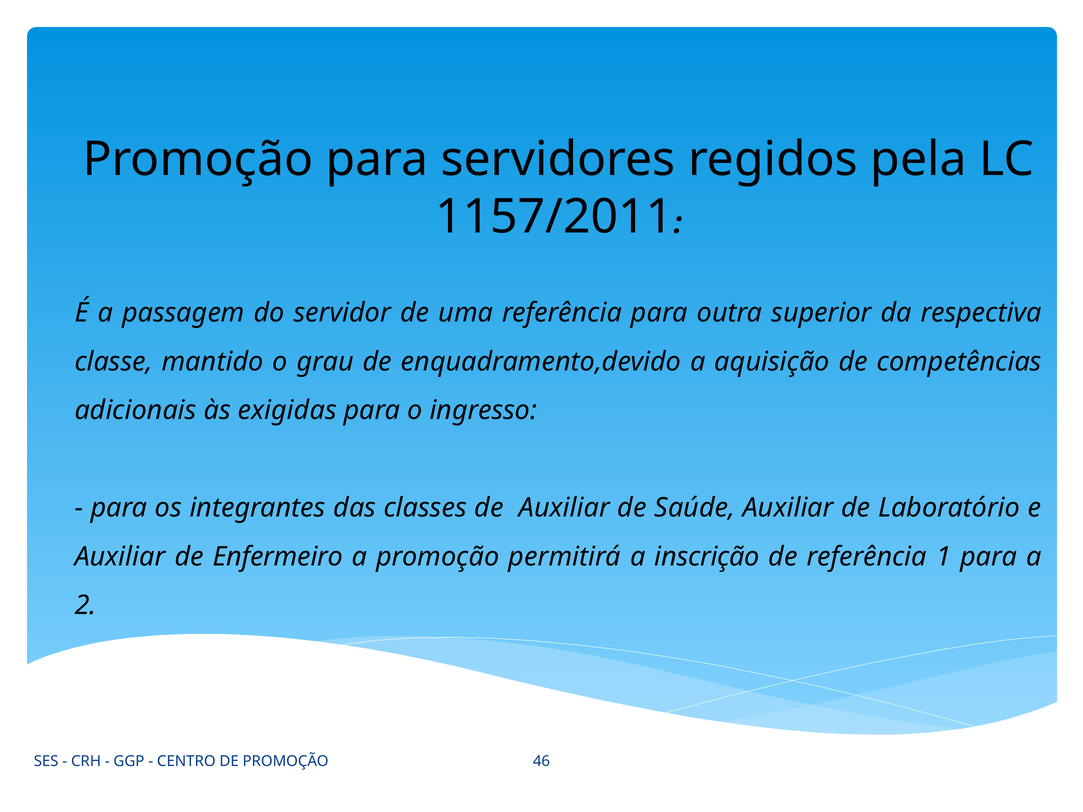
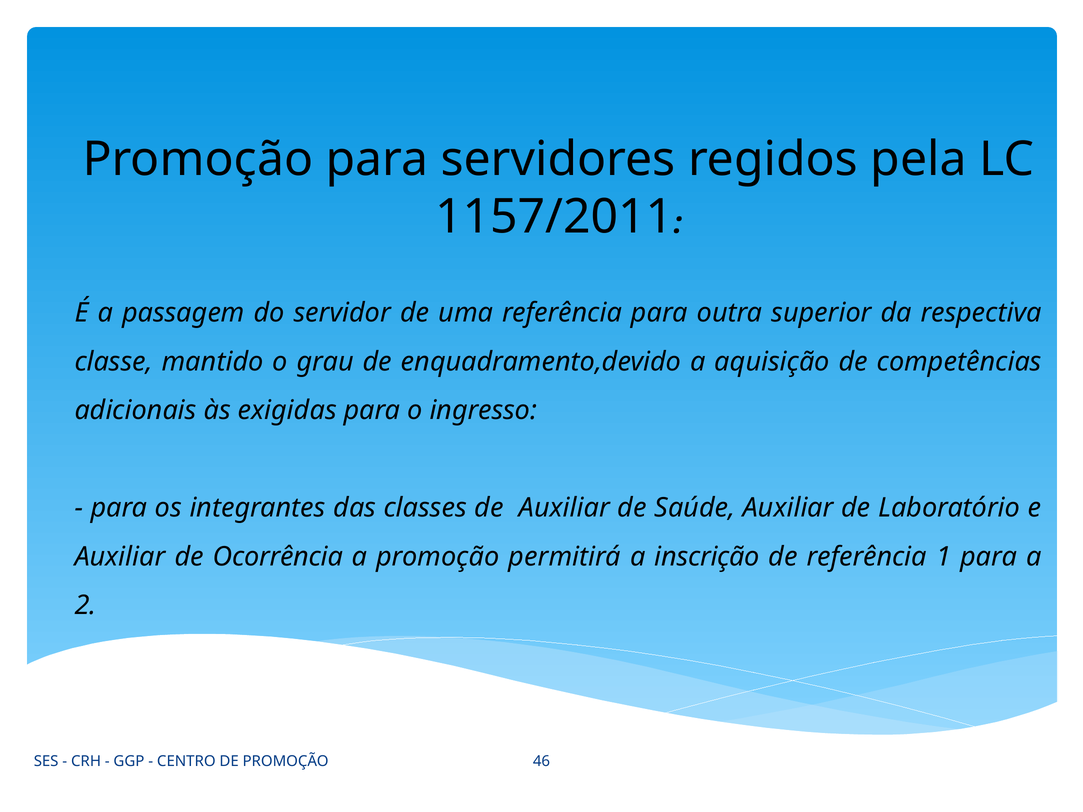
Enfermeiro: Enfermeiro -> Ocorrência
